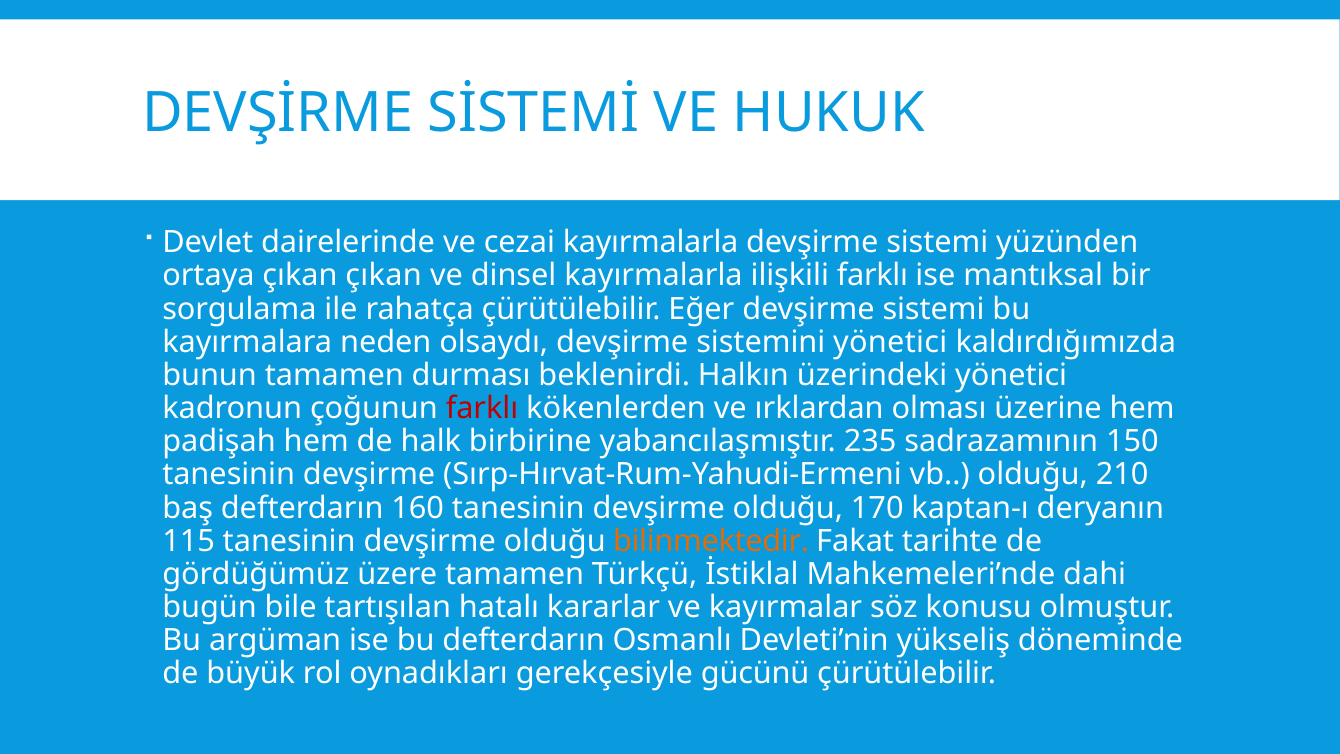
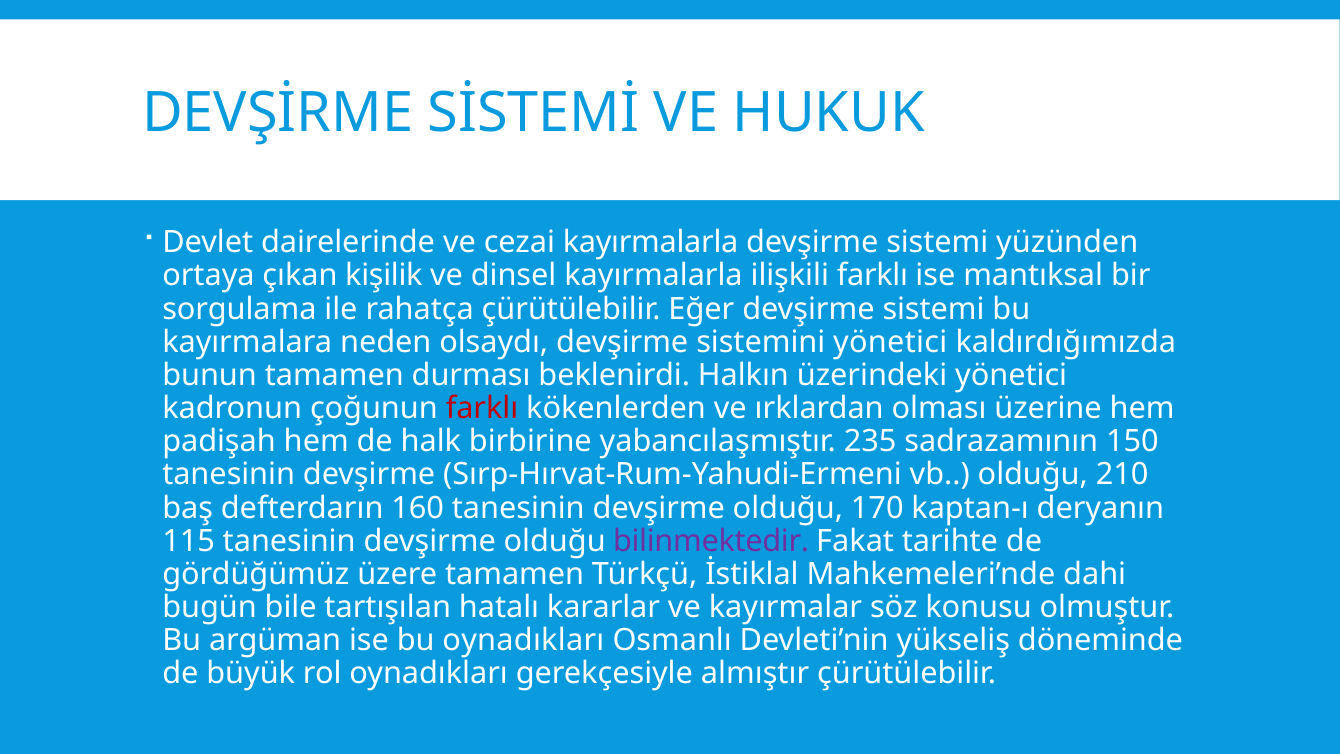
çıkan çıkan: çıkan -> kişilik
bilinmektedir colour: orange -> purple
bu defterdarın: defterdarın -> oynadıkları
gücünü: gücünü -> almıştır
